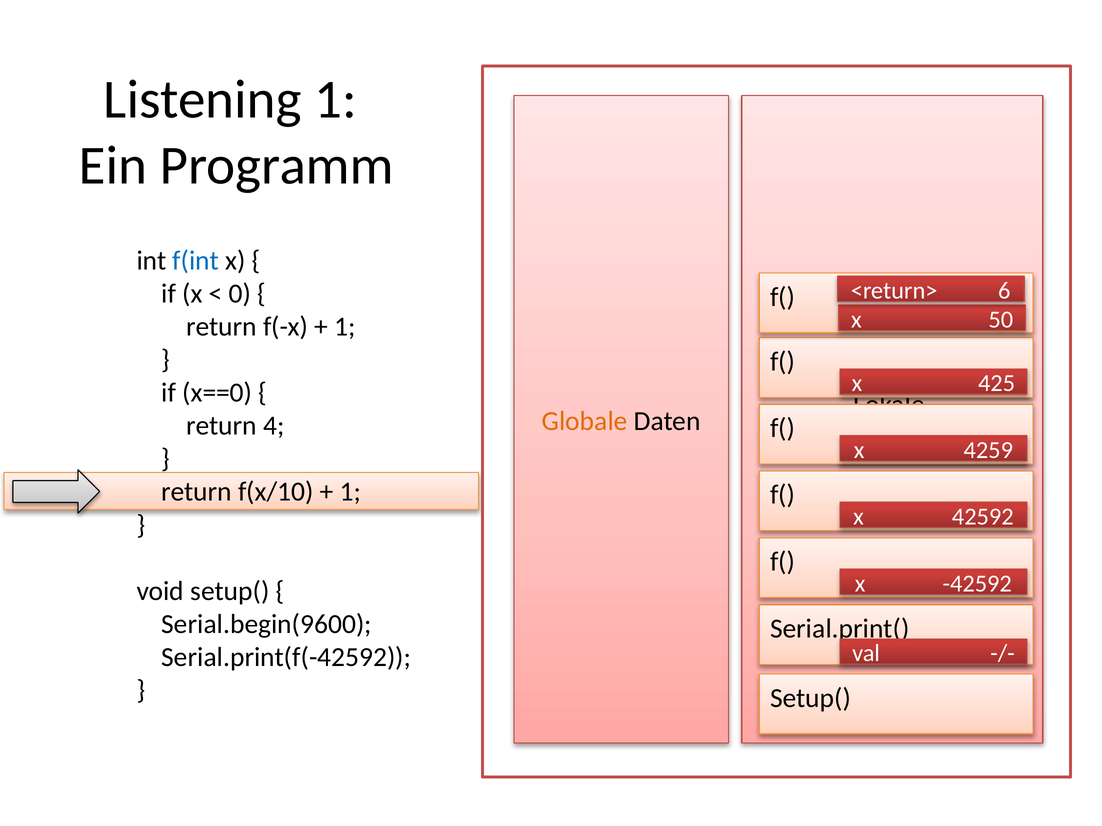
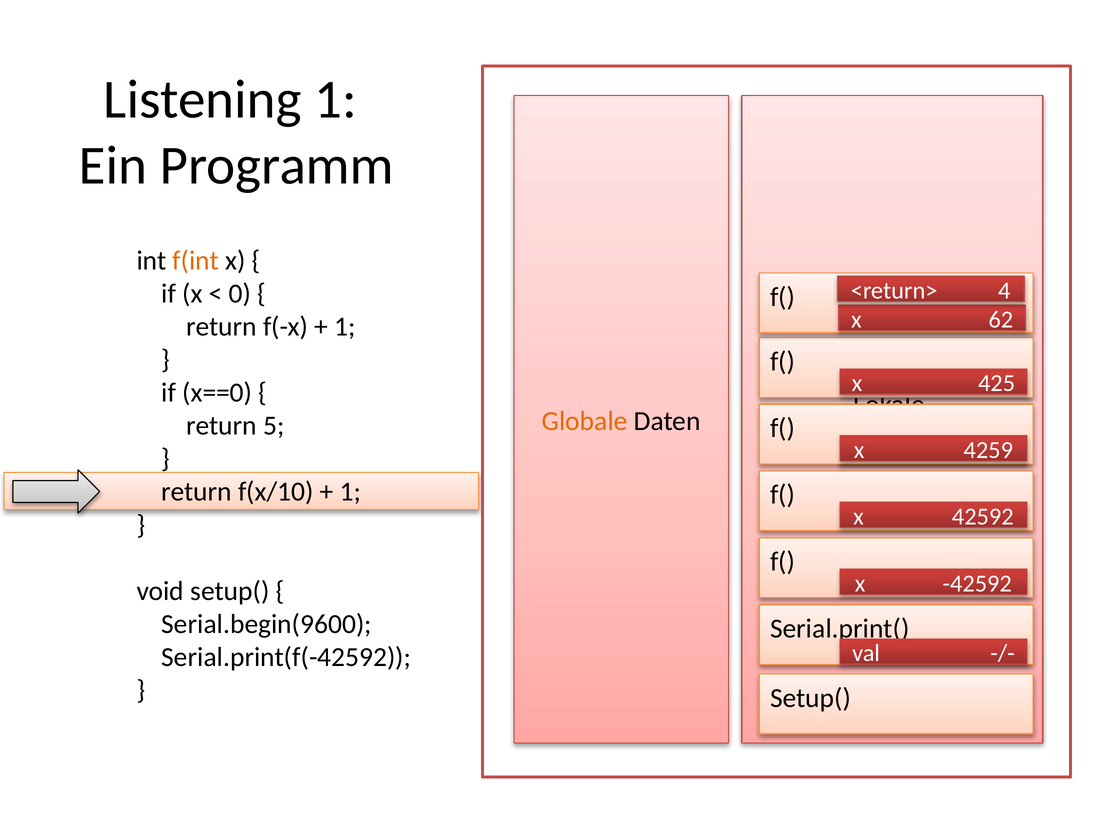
f(int colour: blue -> orange
6: 6 -> 4
50: 50 -> 62
4: 4 -> 5
